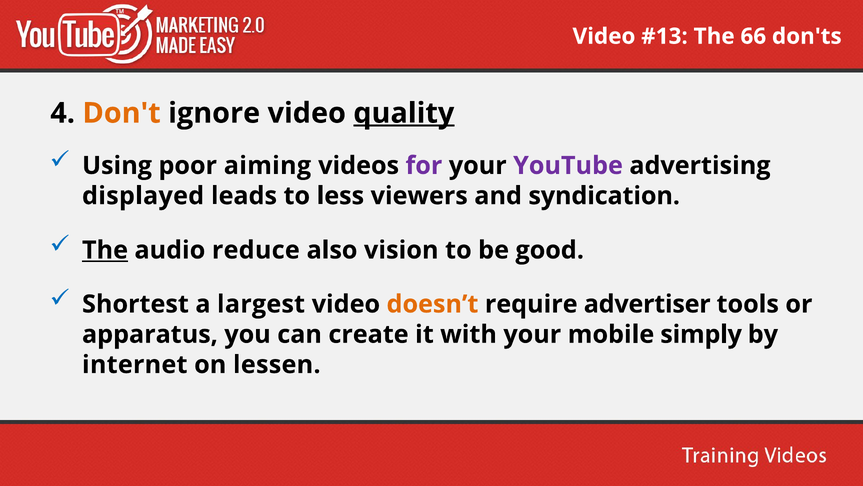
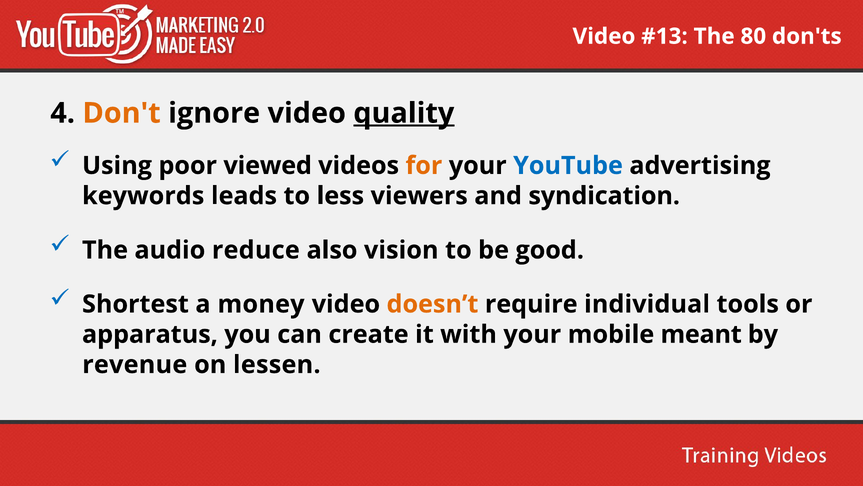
66: 66 -> 80
aiming: aiming -> viewed
for colour: purple -> orange
YouTube colour: purple -> blue
displayed: displayed -> keywords
The at (105, 250) underline: present -> none
largest: largest -> money
advertiser: advertiser -> individual
simply: simply -> meant
internet: internet -> revenue
